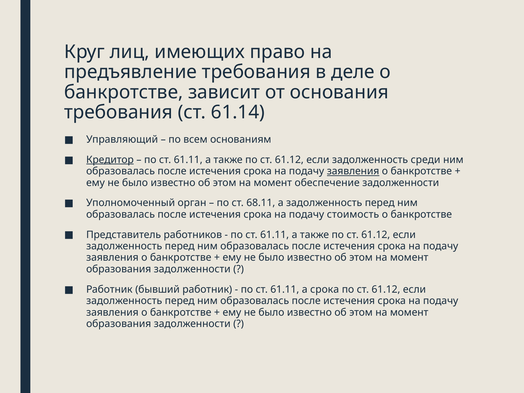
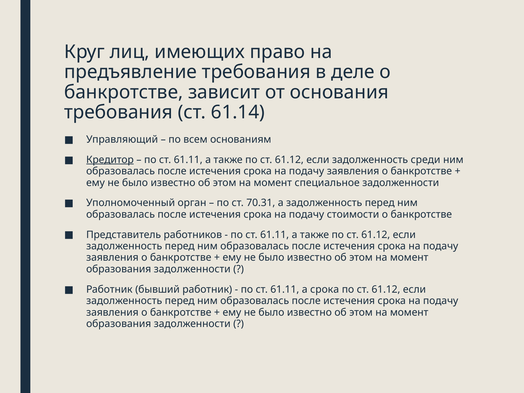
заявления at (353, 171) underline: present -> none
обеспечение: обеспечение -> специальное
68.11: 68.11 -> 70.31
стоимость: стоимость -> стоимости
